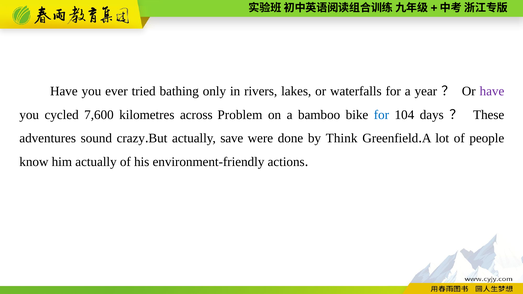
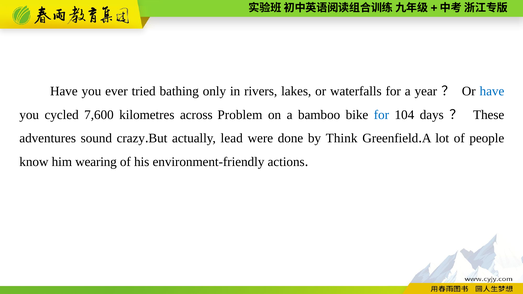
have at (492, 91) colour: purple -> blue
save: save -> lead
him actually: actually -> wearing
